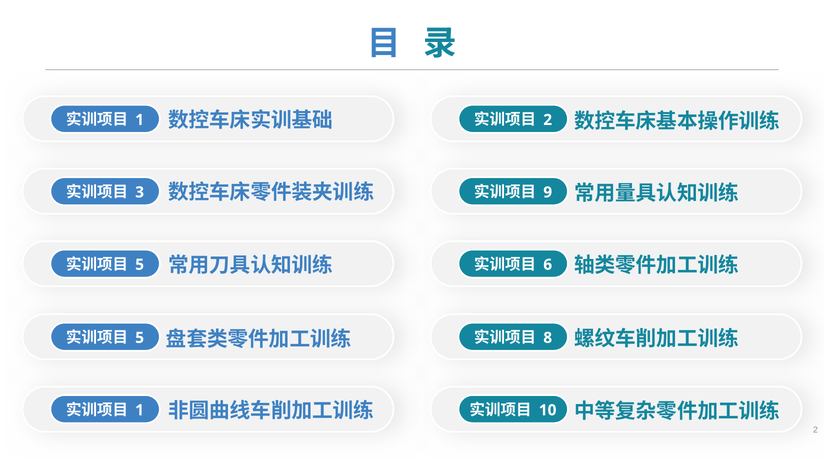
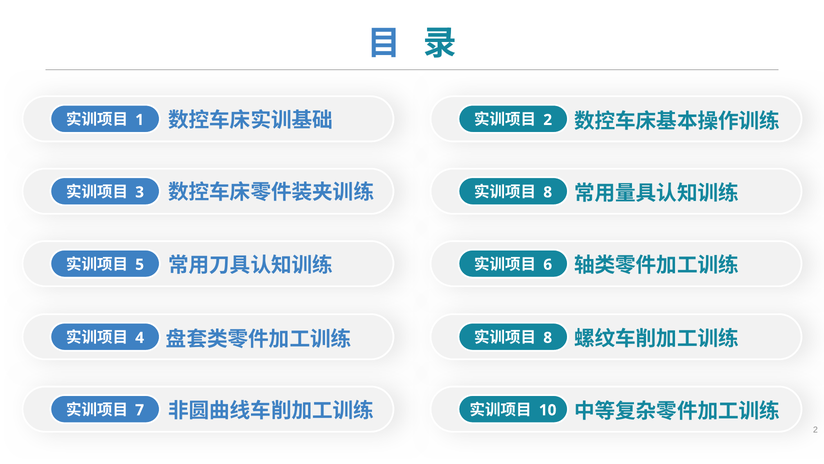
9 at (548, 192): 9 -> 8
5 at (140, 337): 5 -> 4
1 at (140, 410): 1 -> 7
